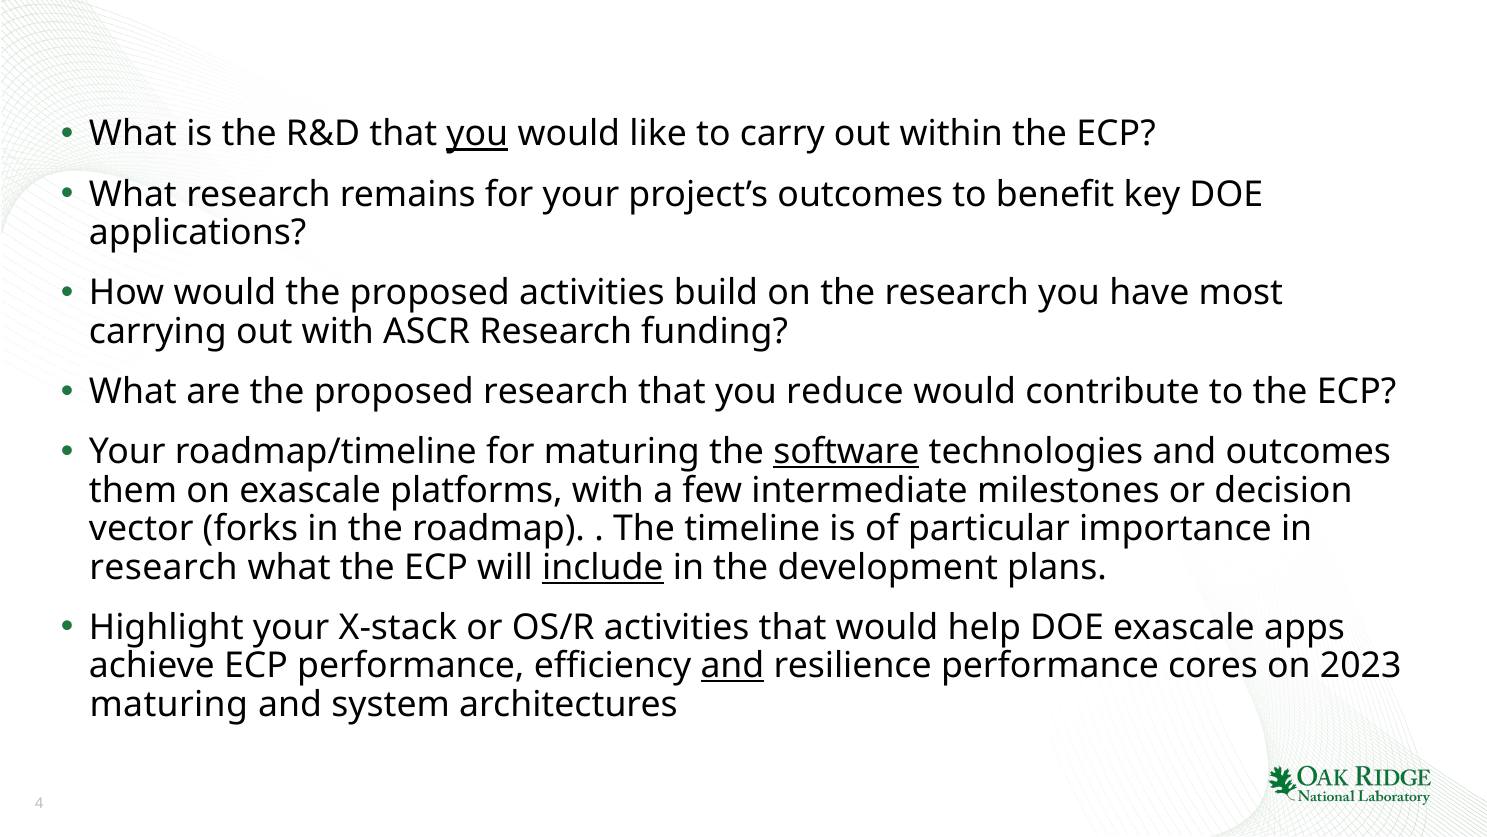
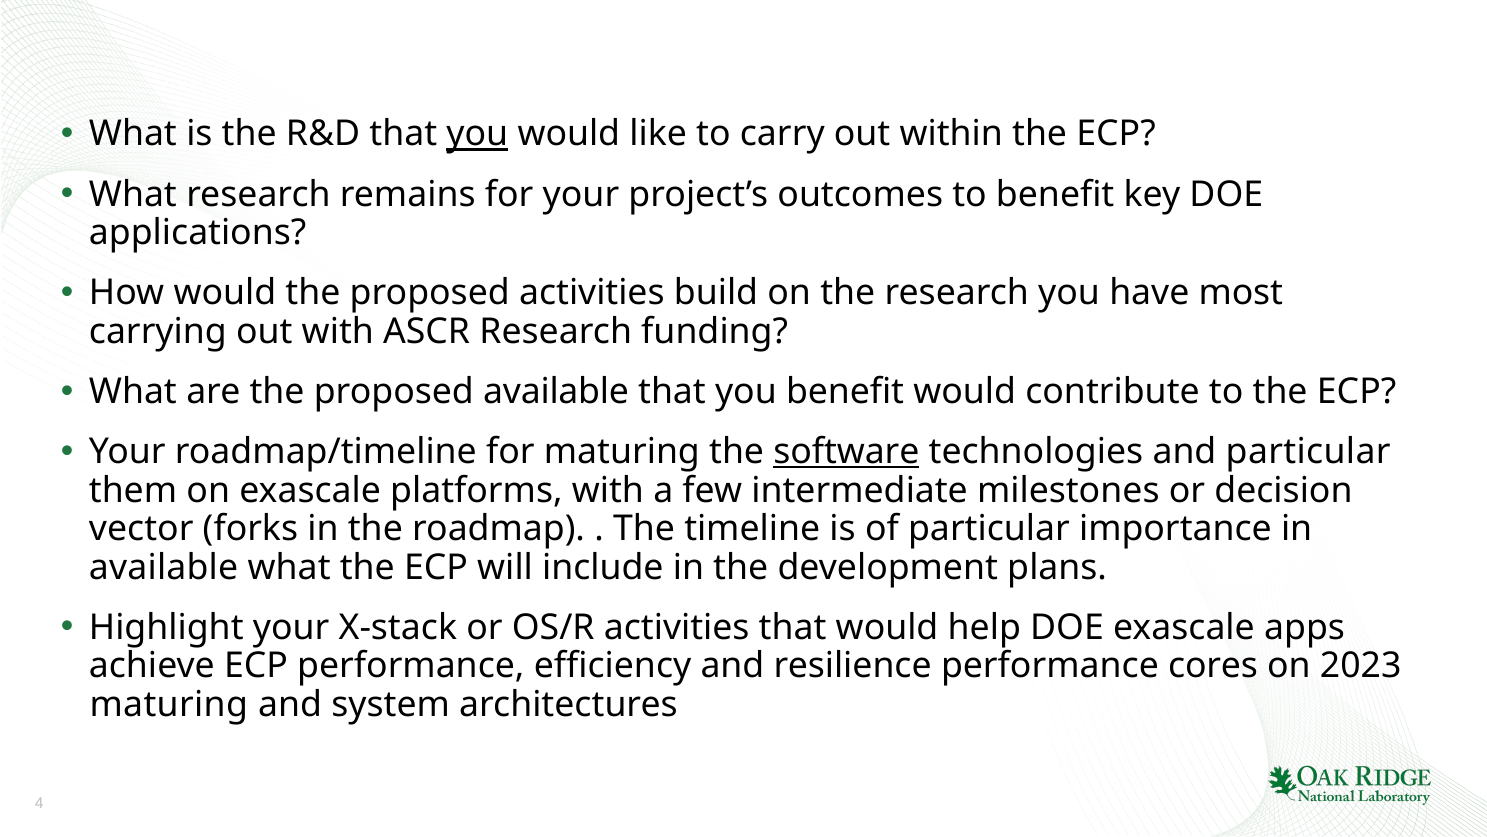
proposed research: research -> available
you reduce: reduce -> benefit
and outcomes: outcomes -> particular
research at (163, 567): research -> available
include underline: present -> none
and at (732, 666) underline: present -> none
